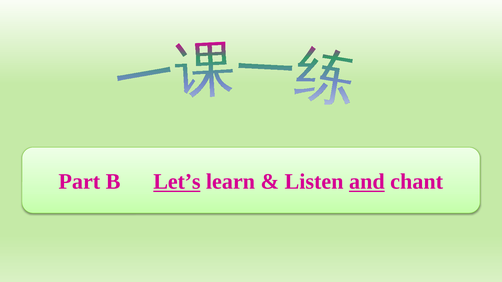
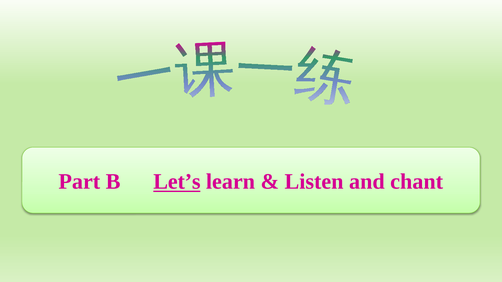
and underline: present -> none
